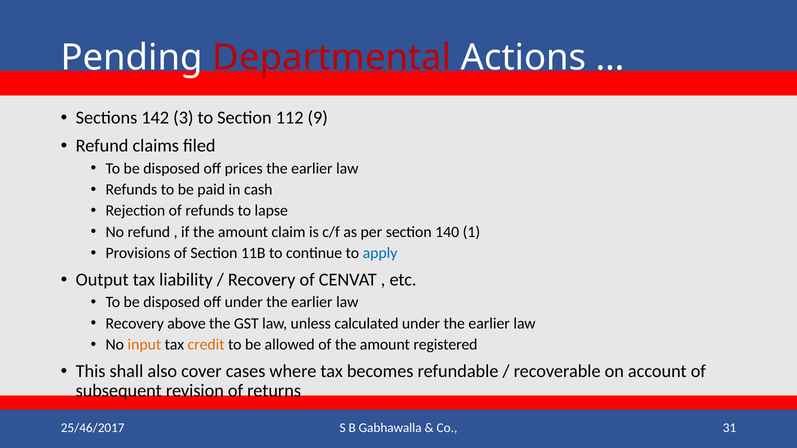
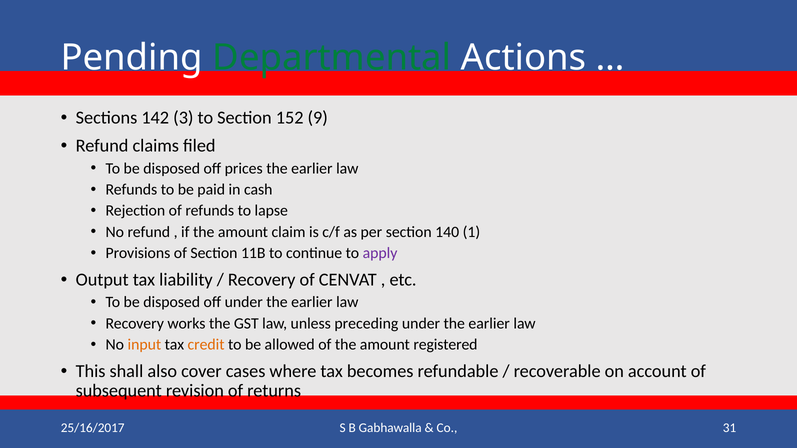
Departmental colour: red -> green
112: 112 -> 152
apply colour: blue -> purple
above: above -> works
calculated: calculated -> preceding
25/46/2017: 25/46/2017 -> 25/16/2017
